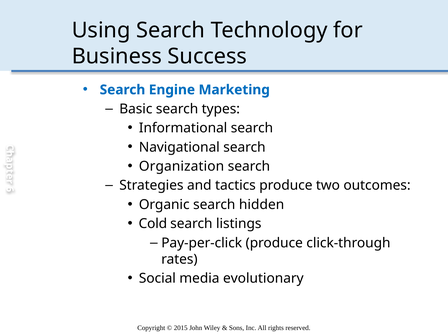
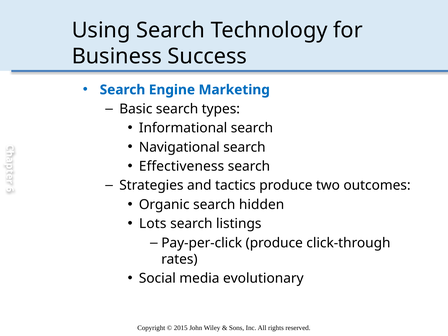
Organization: Organization -> Effectiveness
Cold: Cold -> Lots
